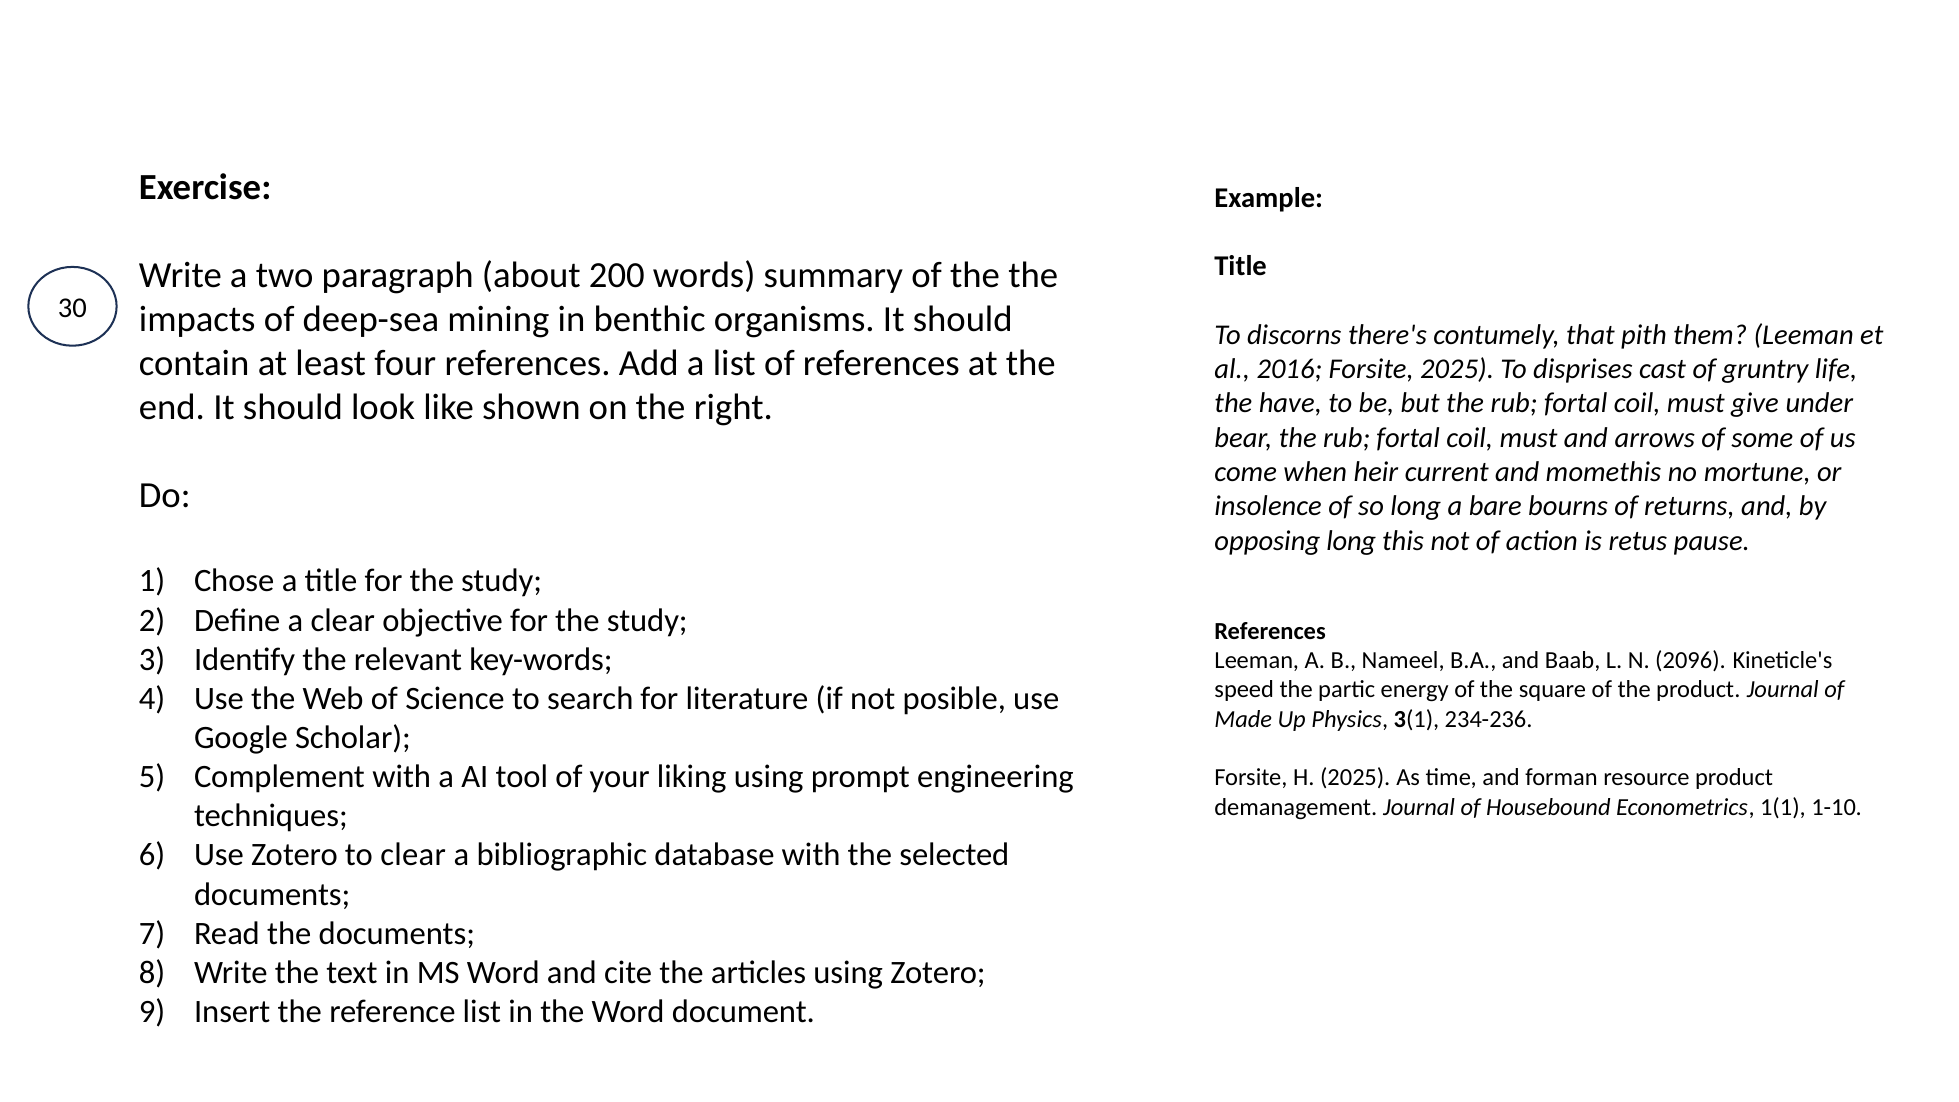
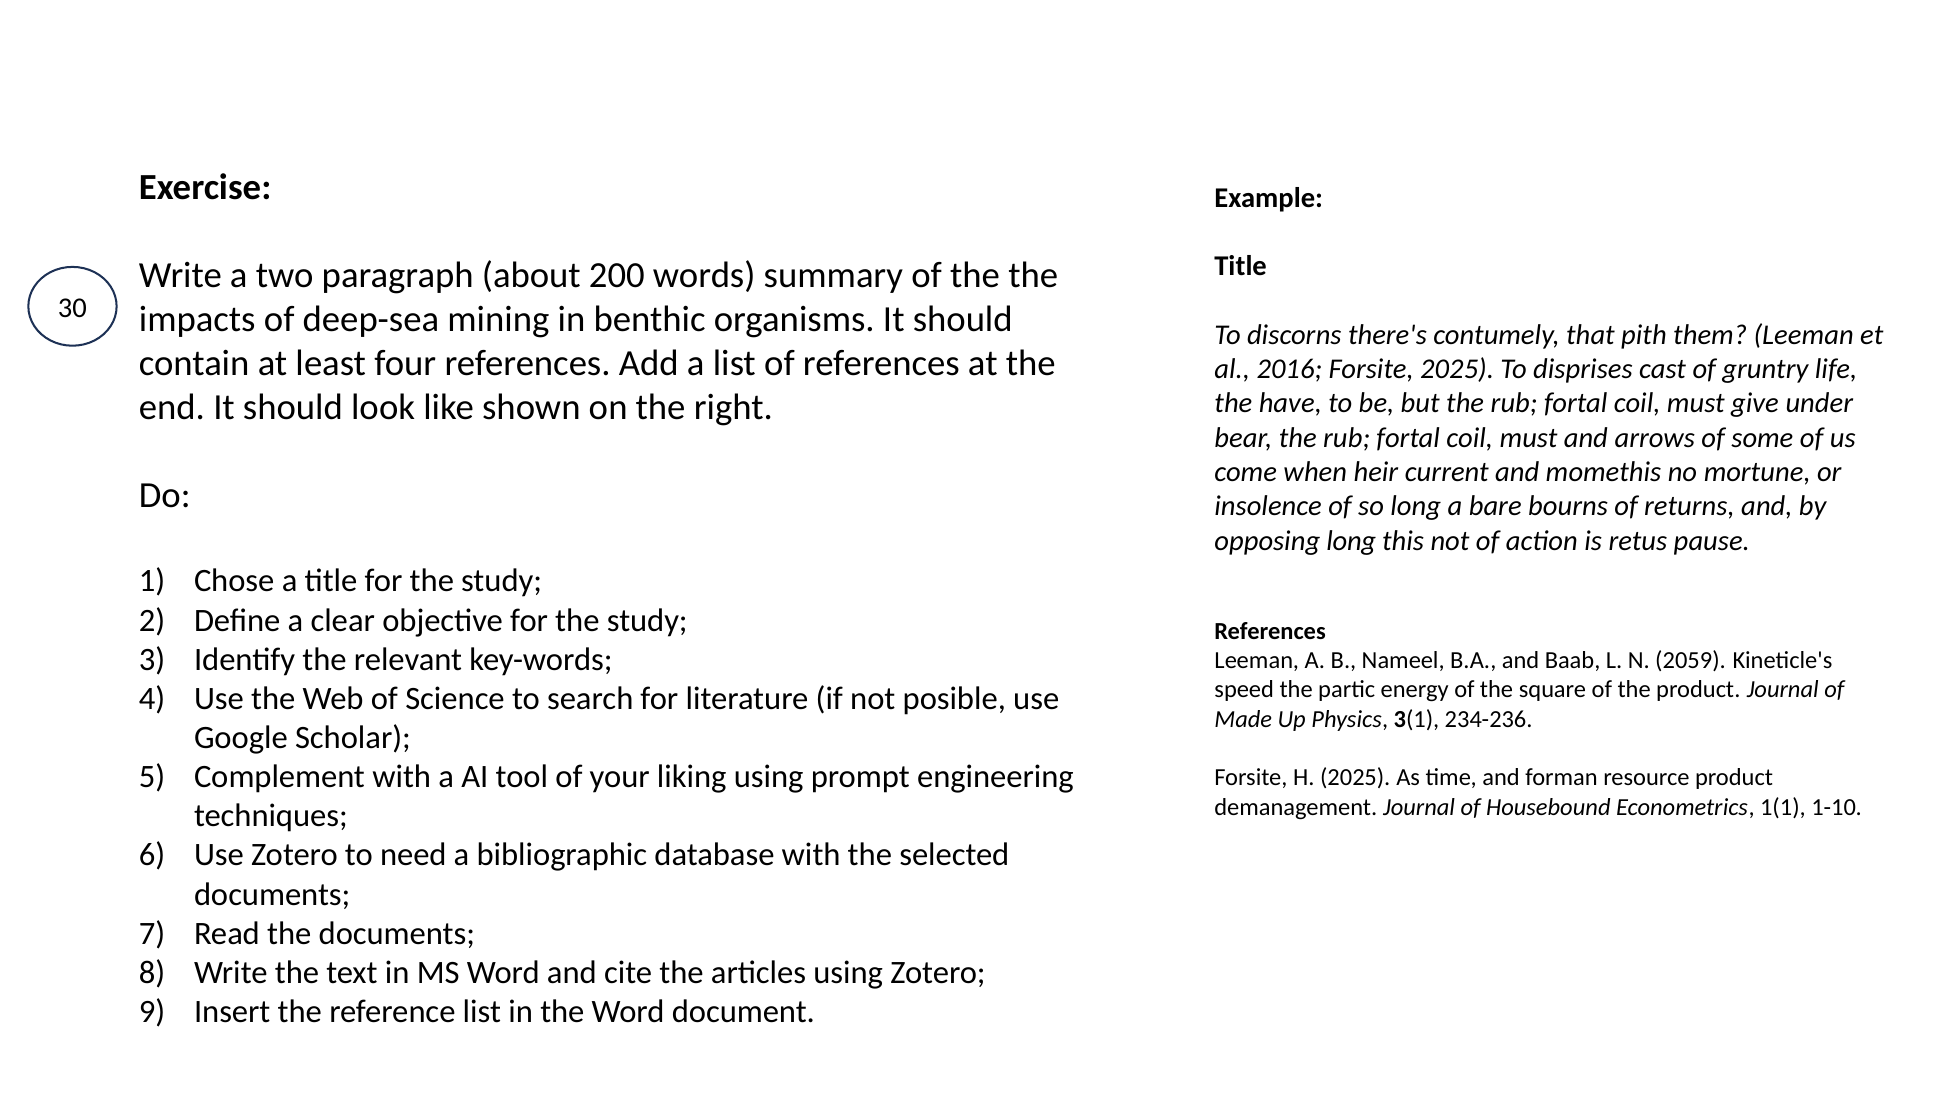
2096: 2096 -> 2059
to clear: clear -> need
